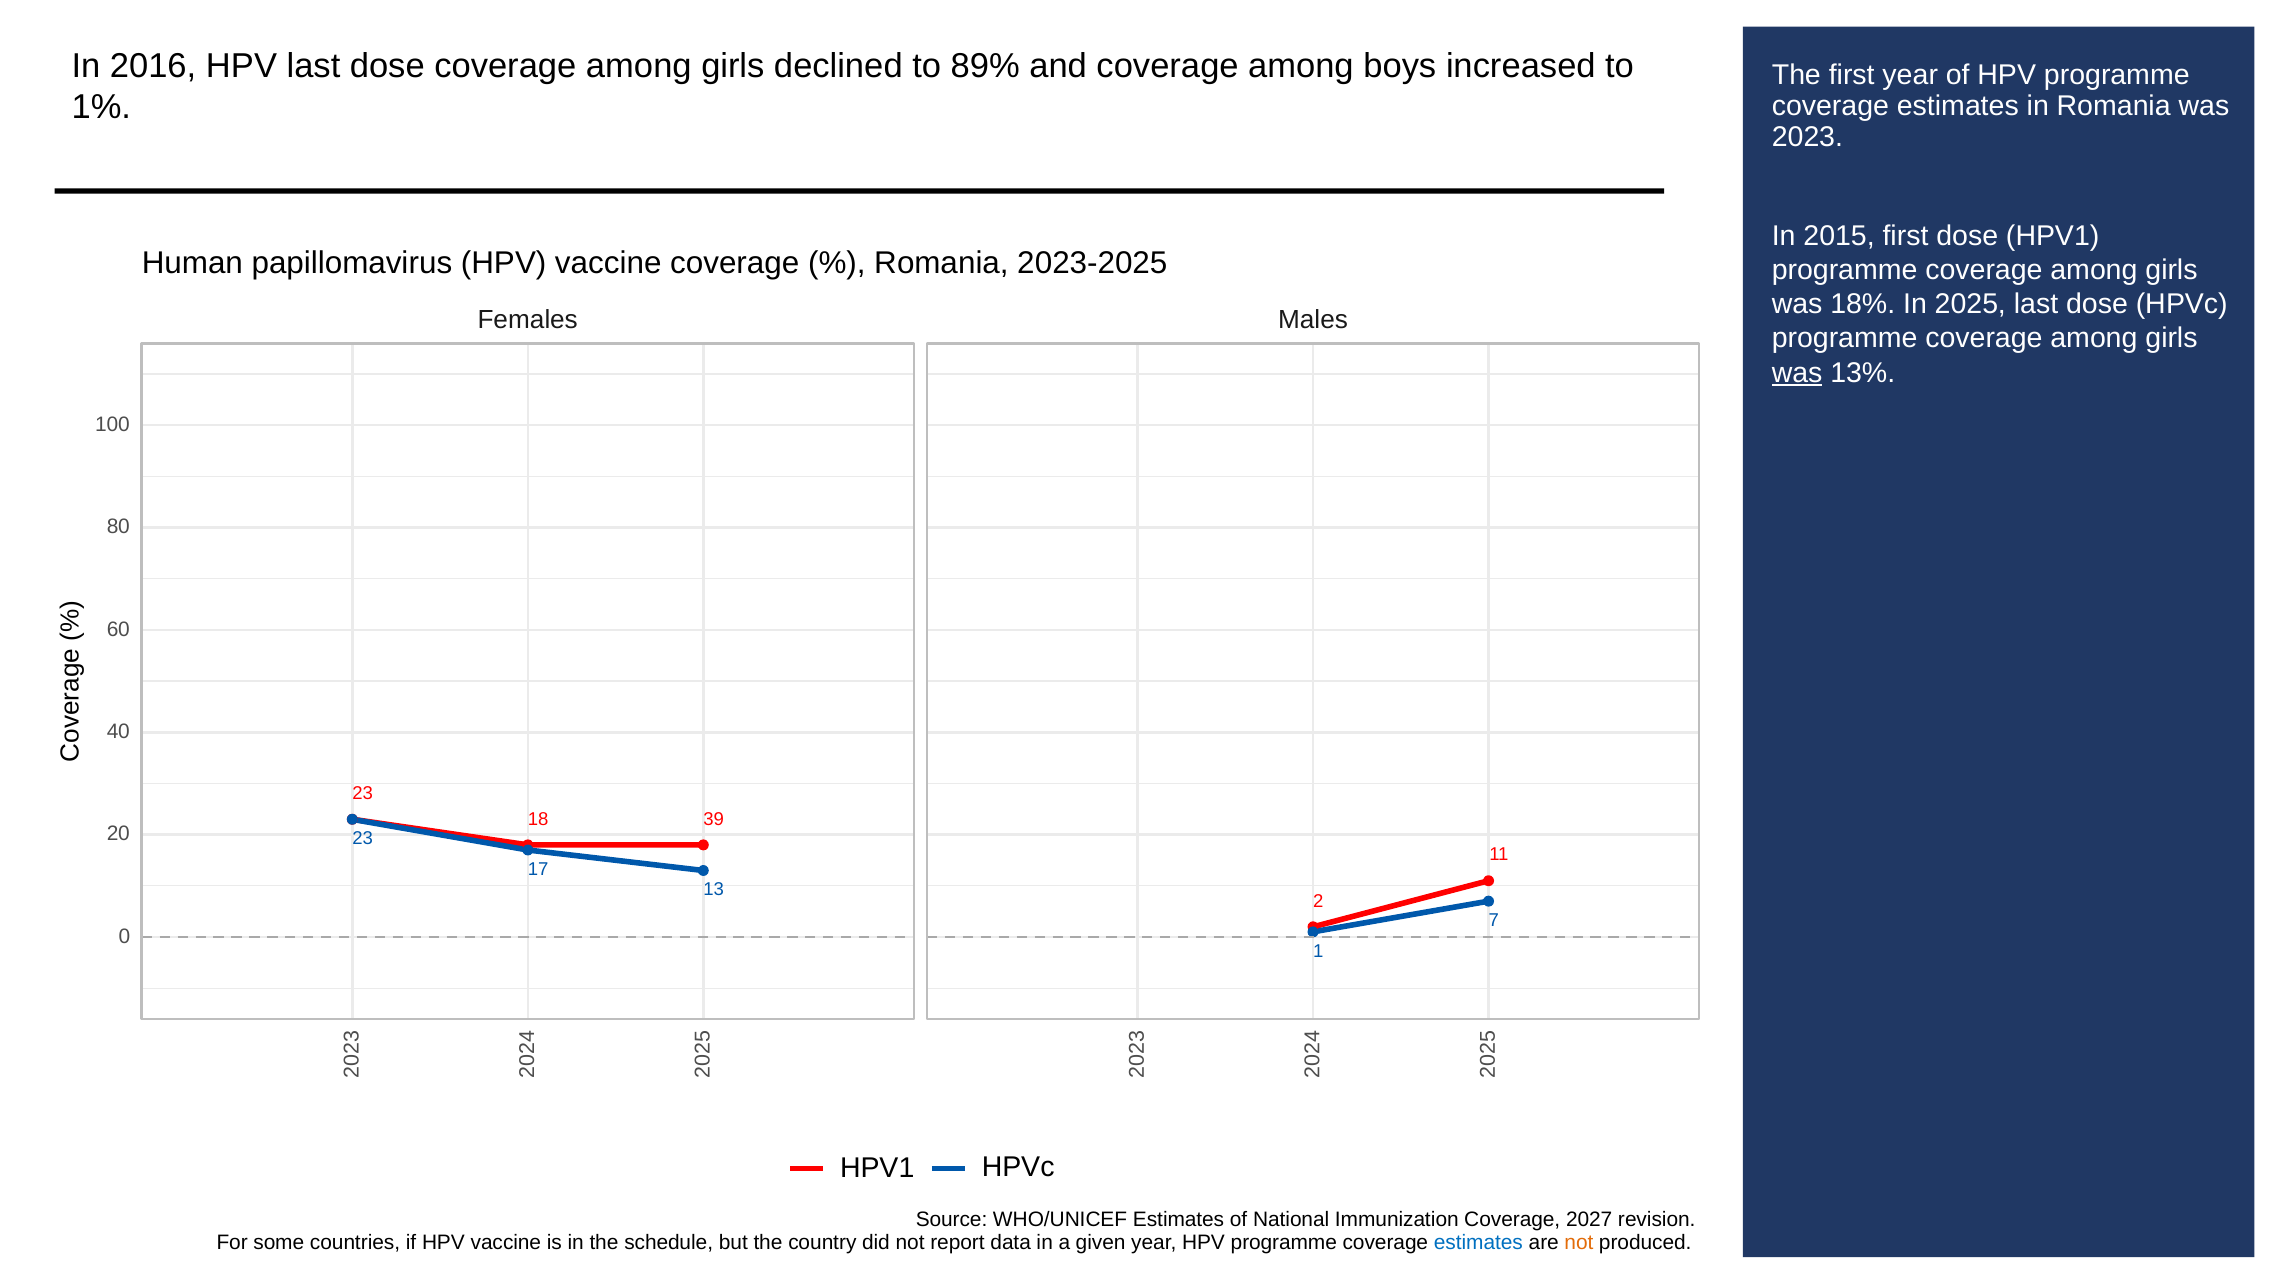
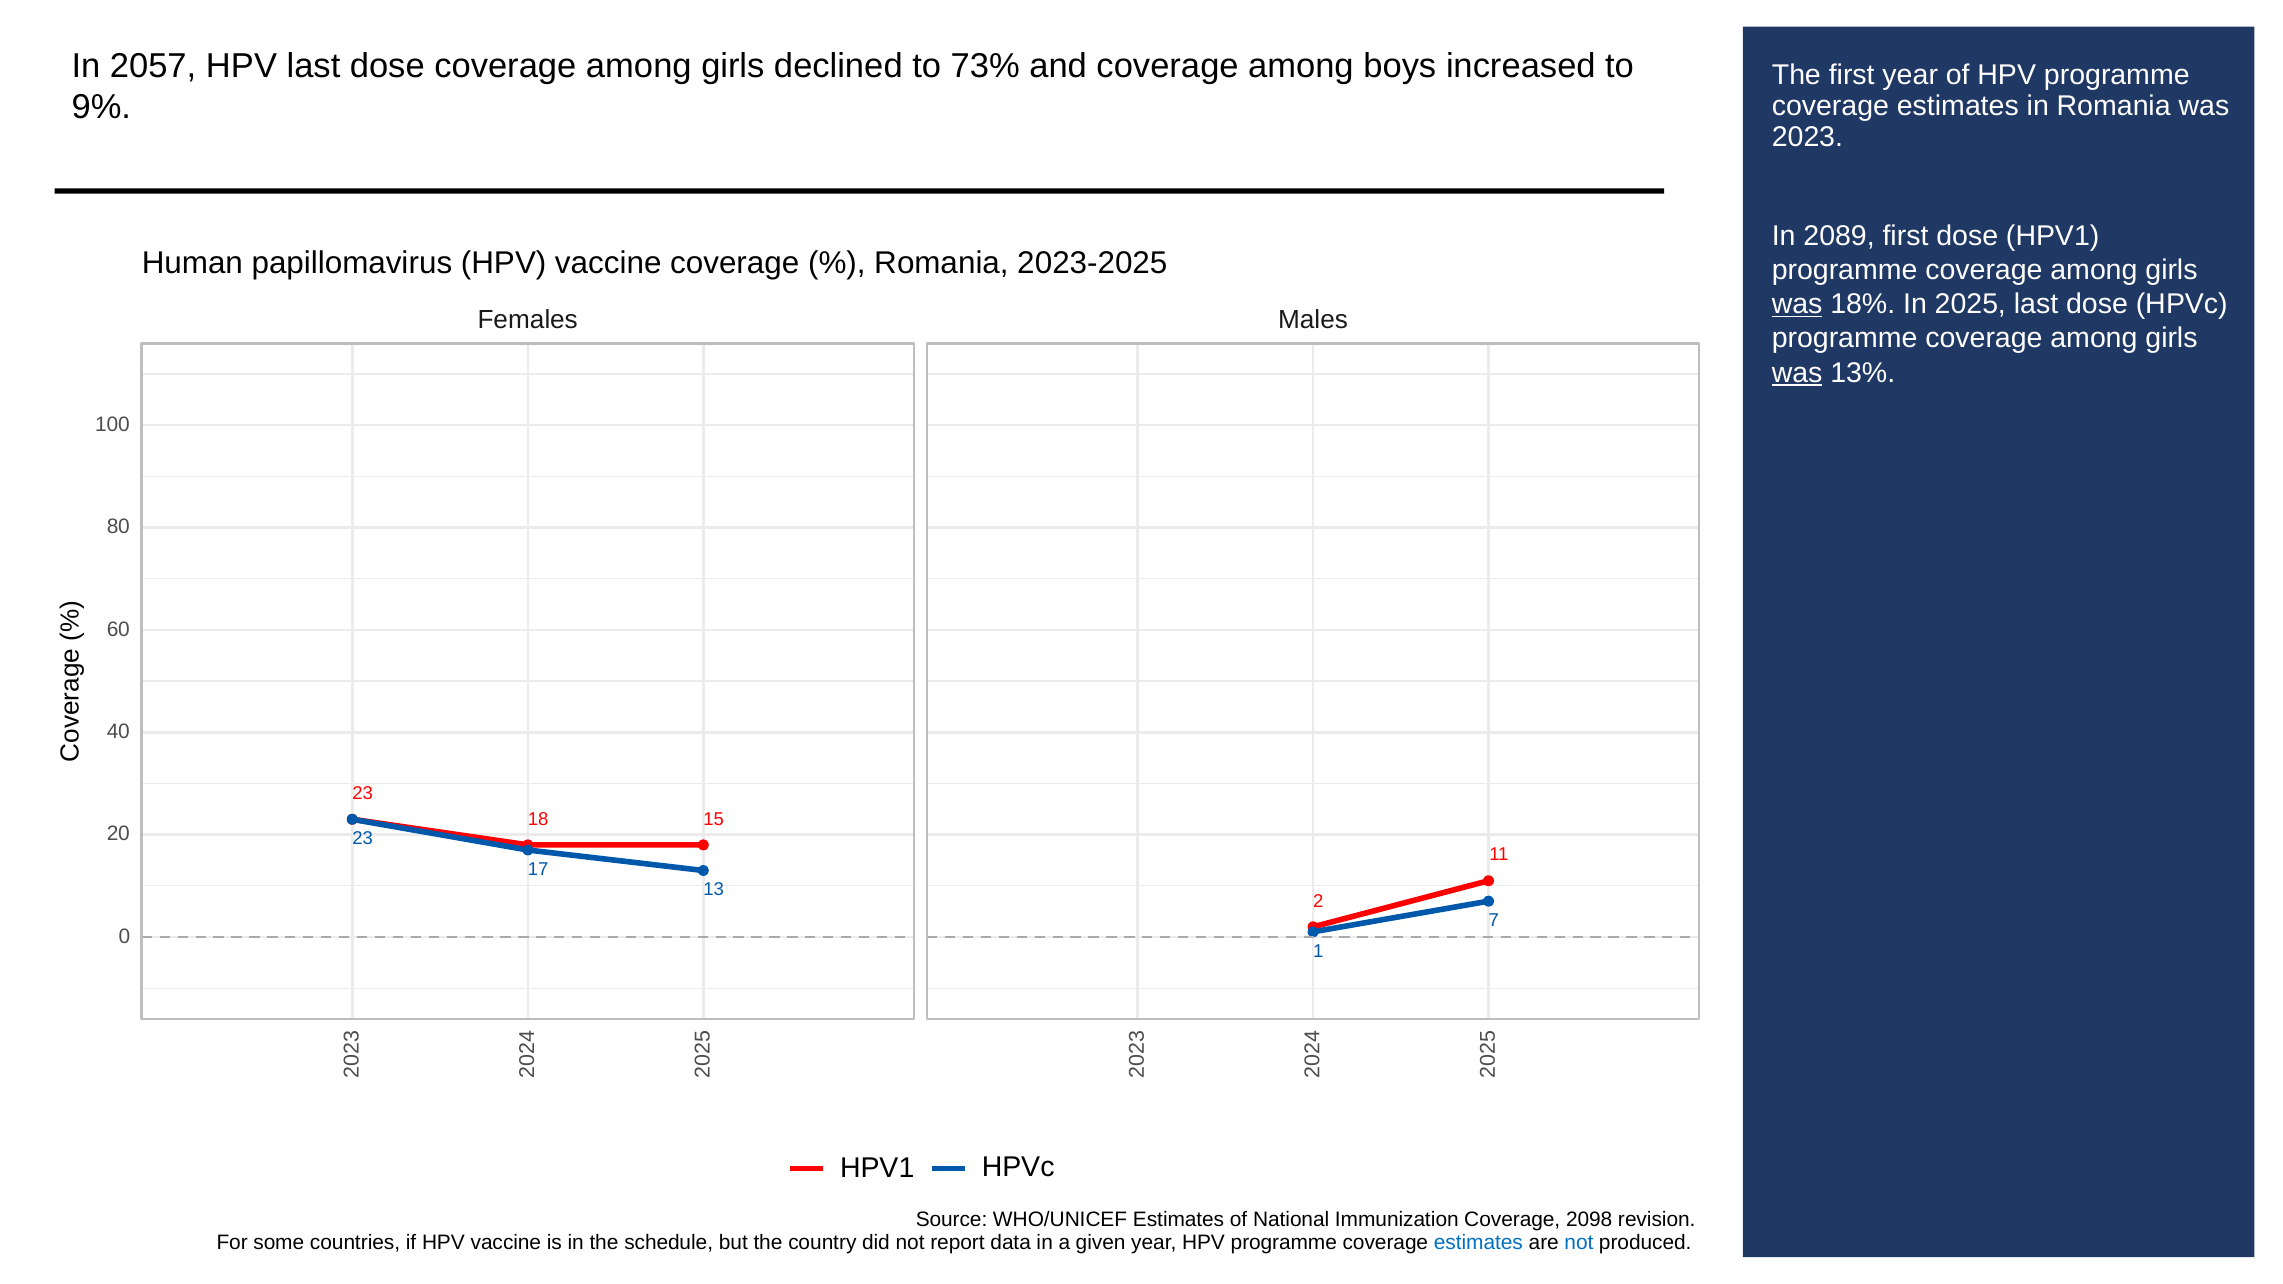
2016: 2016 -> 2057
89%: 89% -> 73%
1%: 1% -> 9%
2015: 2015 -> 2089
was at (1797, 304) underline: none -> present
39: 39 -> 15
2027: 2027 -> 2098
not at (1579, 1243) colour: orange -> blue
